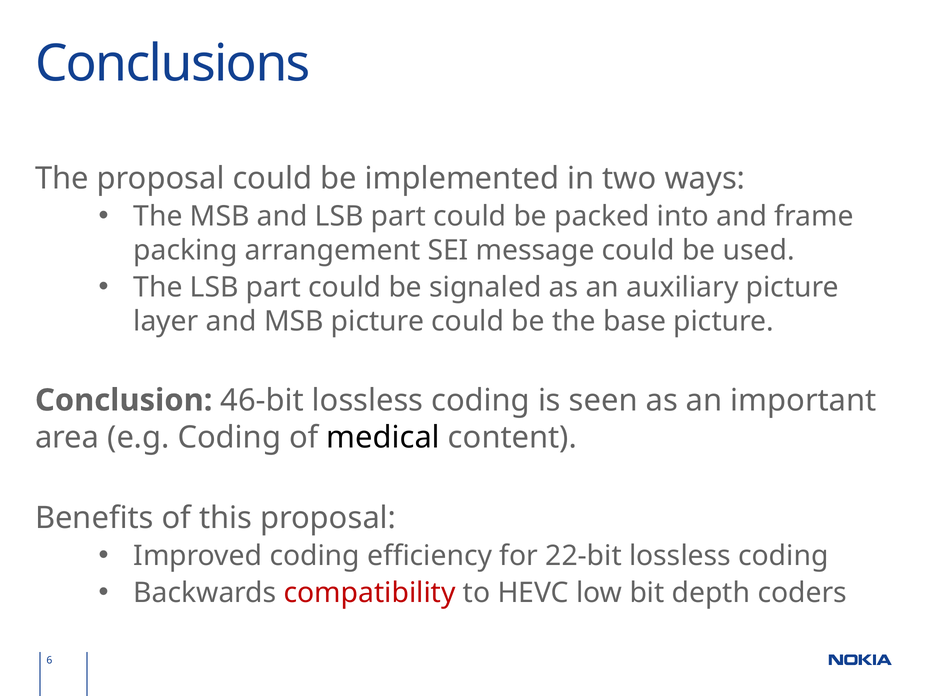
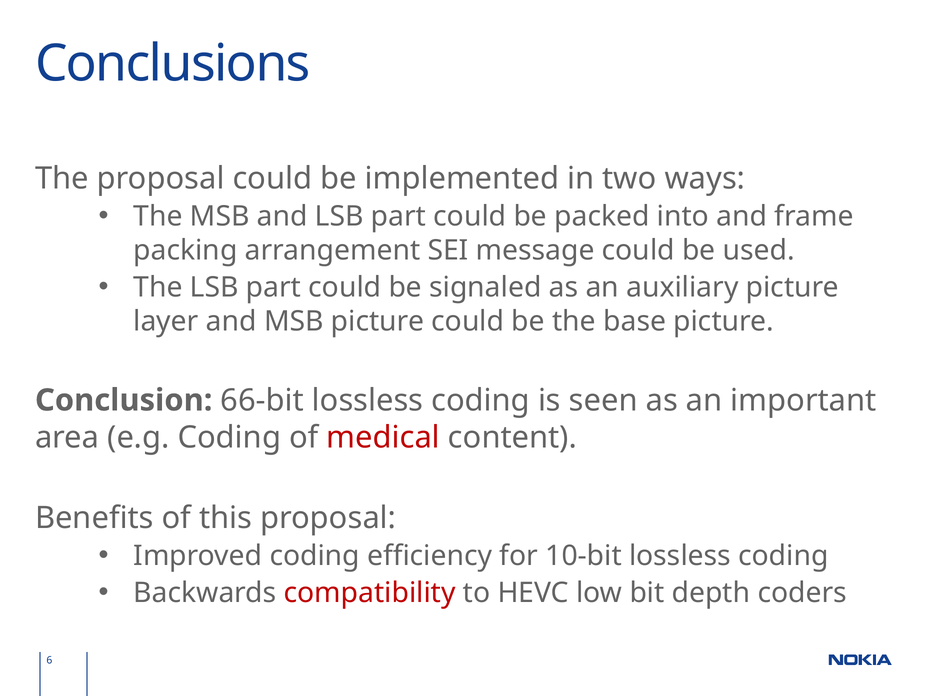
46-bit: 46-bit -> 66-bit
medical colour: black -> red
22-bit: 22-bit -> 10-bit
